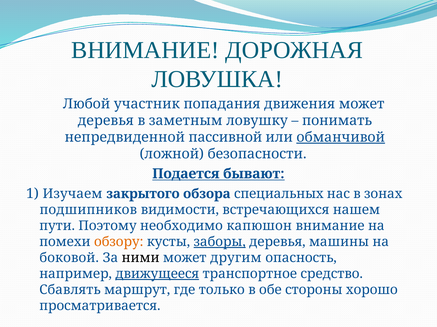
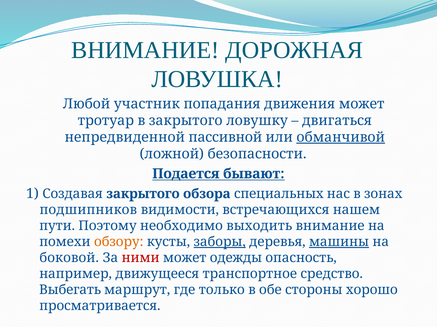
деревья at (106, 121): деревья -> тротуар
в заметным: заметным -> закрытого
понимать: понимать -> двигаться
Изучаем: Изучаем -> Создавая
капюшон: капюшон -> выходить
машины underline: none -> present
ними colour: black -> red
другим: другим -> одежды
движущееся underline: present -> none
Сбавлять: Сбавлять -> Выбегать
